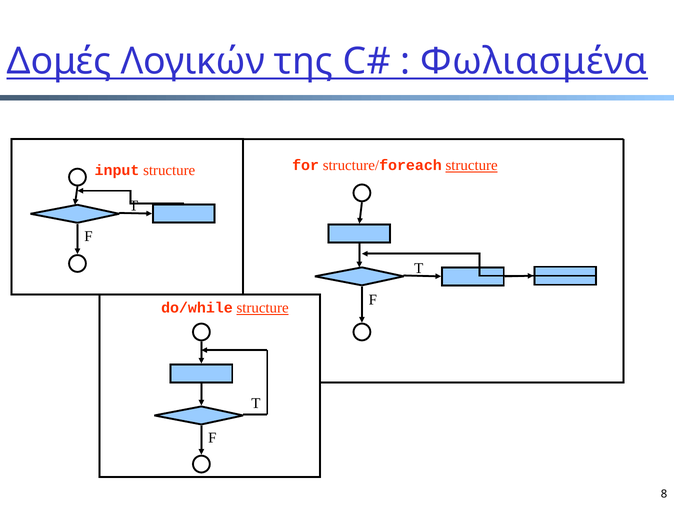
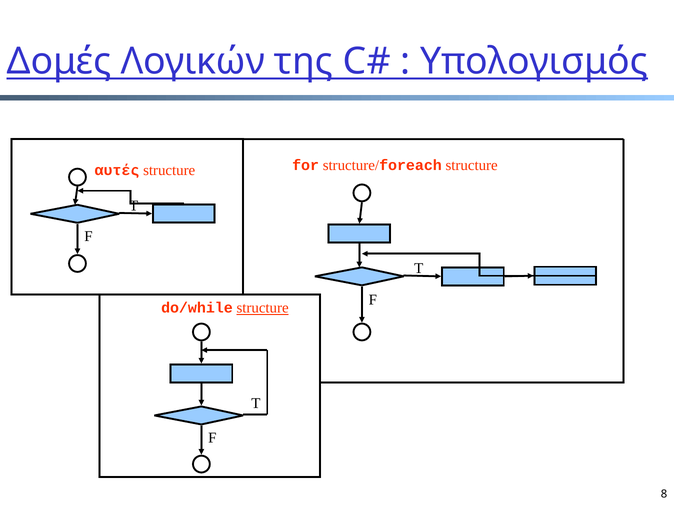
Φωλιασμένα: Φωλιασμένα -> Υπολογισμός
structure at (472, 166) underline: present -> none
input: input -> αυτές
